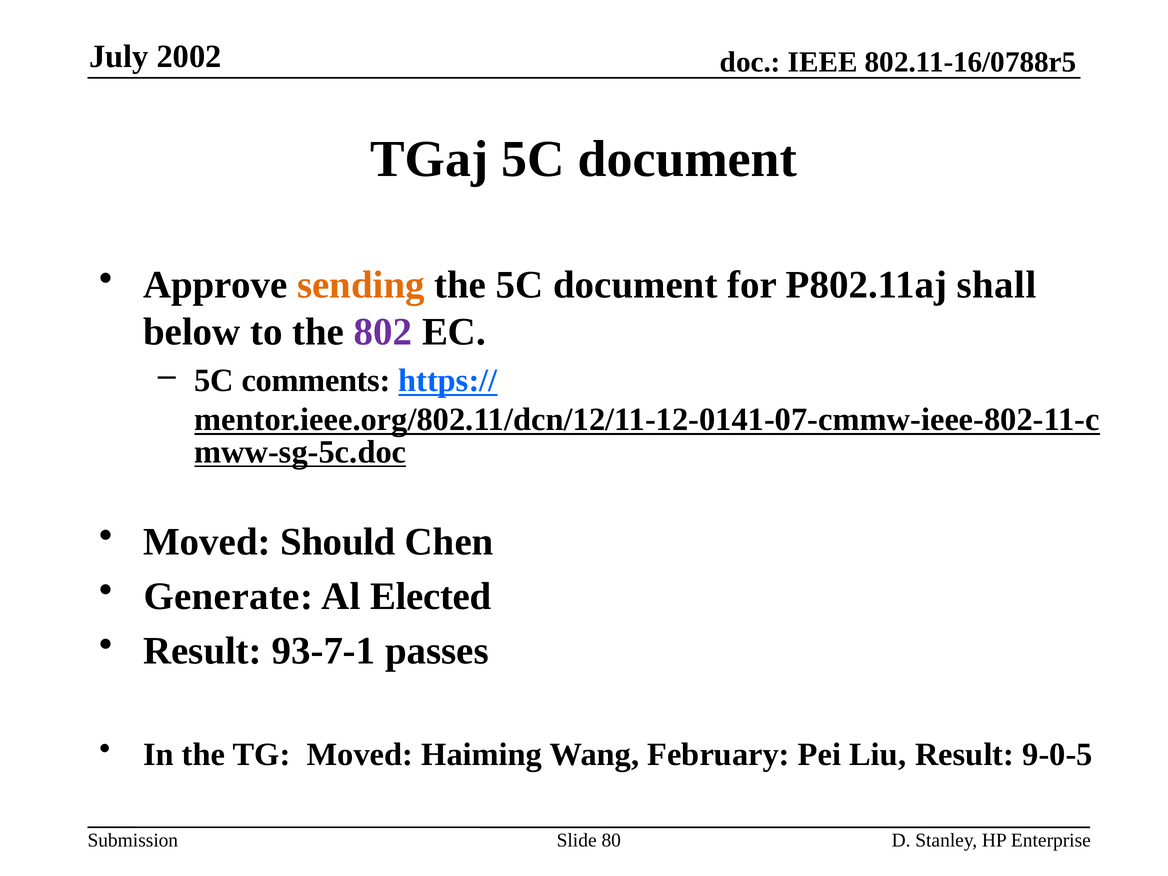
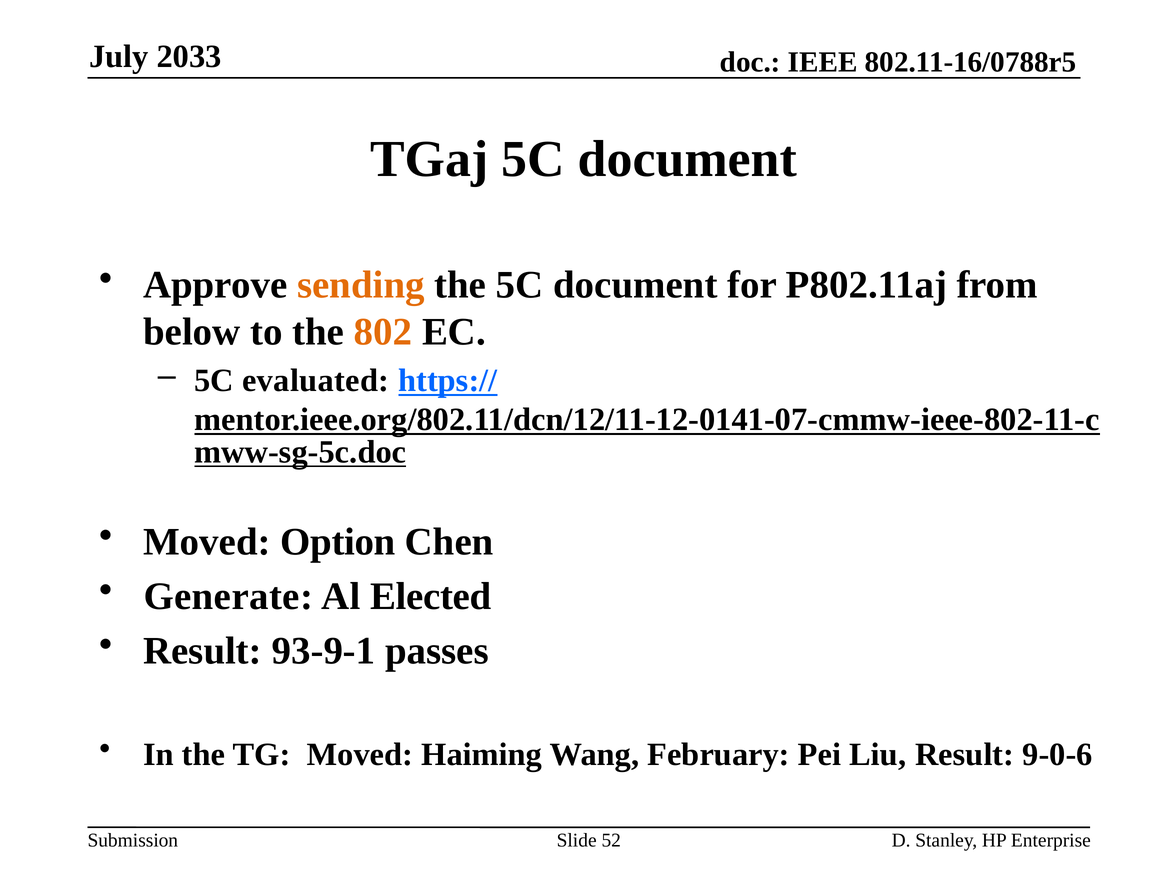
2002: 2002 -> 2033
shall: shall -> from
802 colour: purple -> orange
comments: comments -> evaluated
Should: Should -> Option
93-7-1: 93-7-1 -> 93-9-1
9-0-5: 9-0-5 -> 9-0-6
80: 80 -> 52
